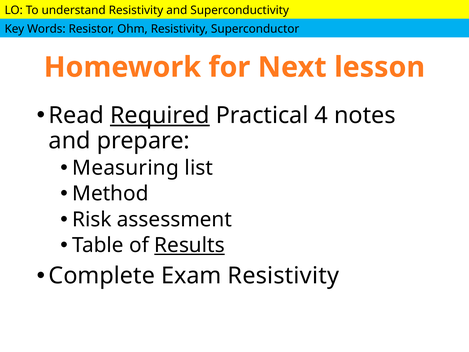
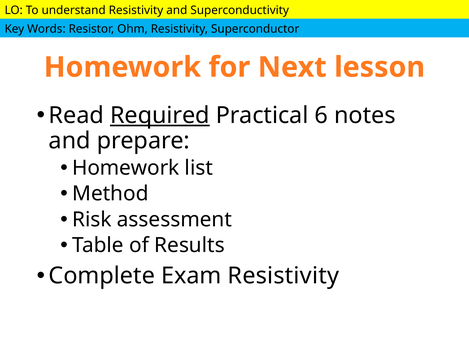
4: 4 -> 6
Measuring at (126, 168): Measuring -> Homework
Results underline: present -> none
